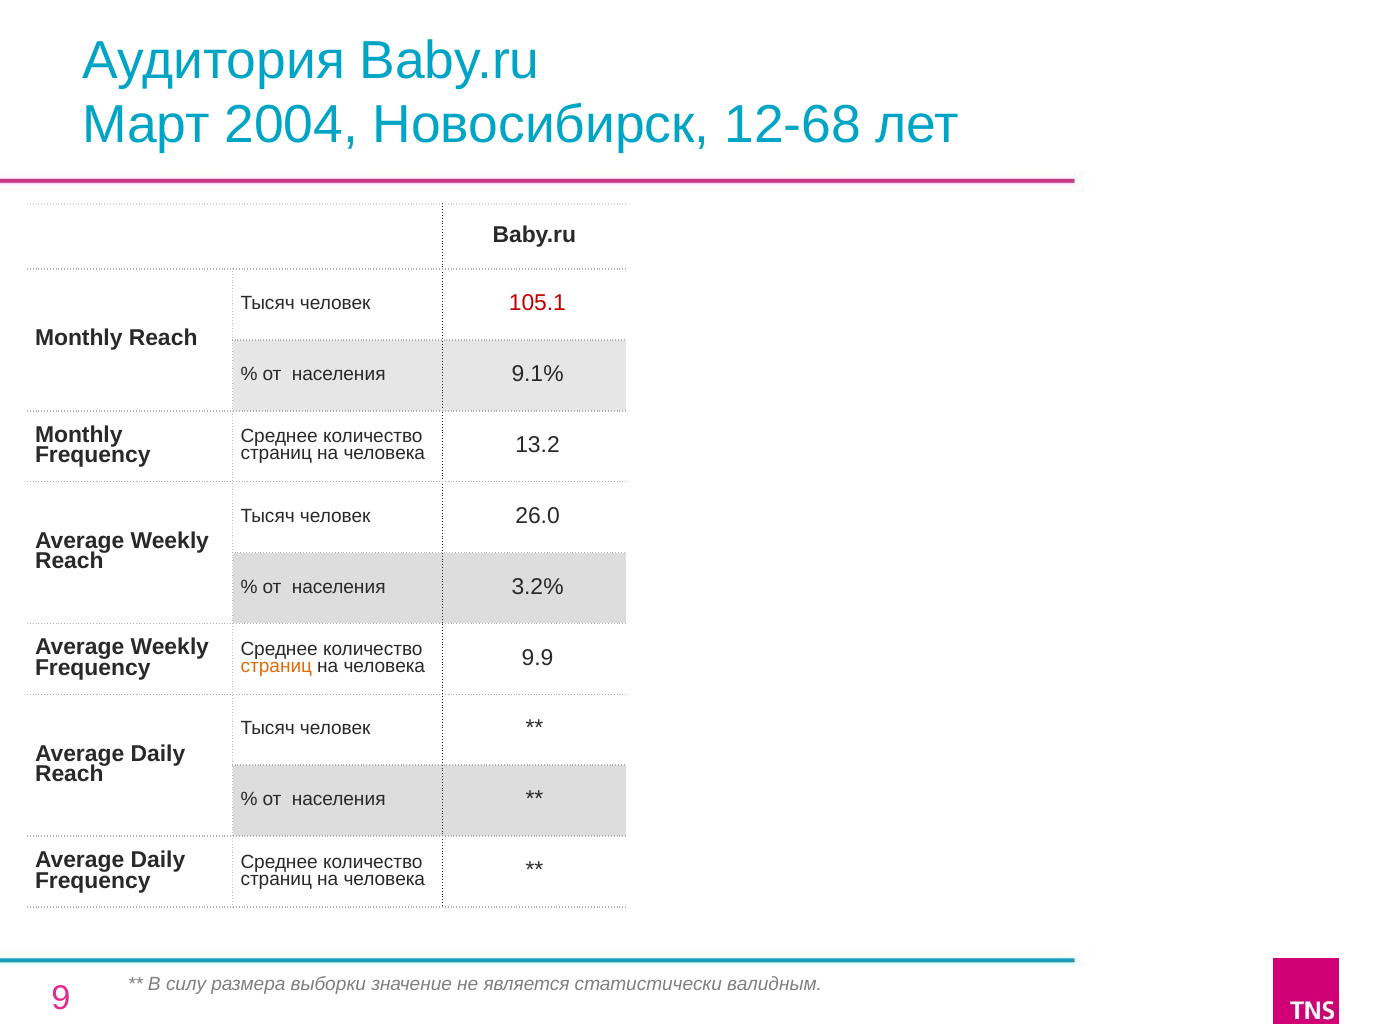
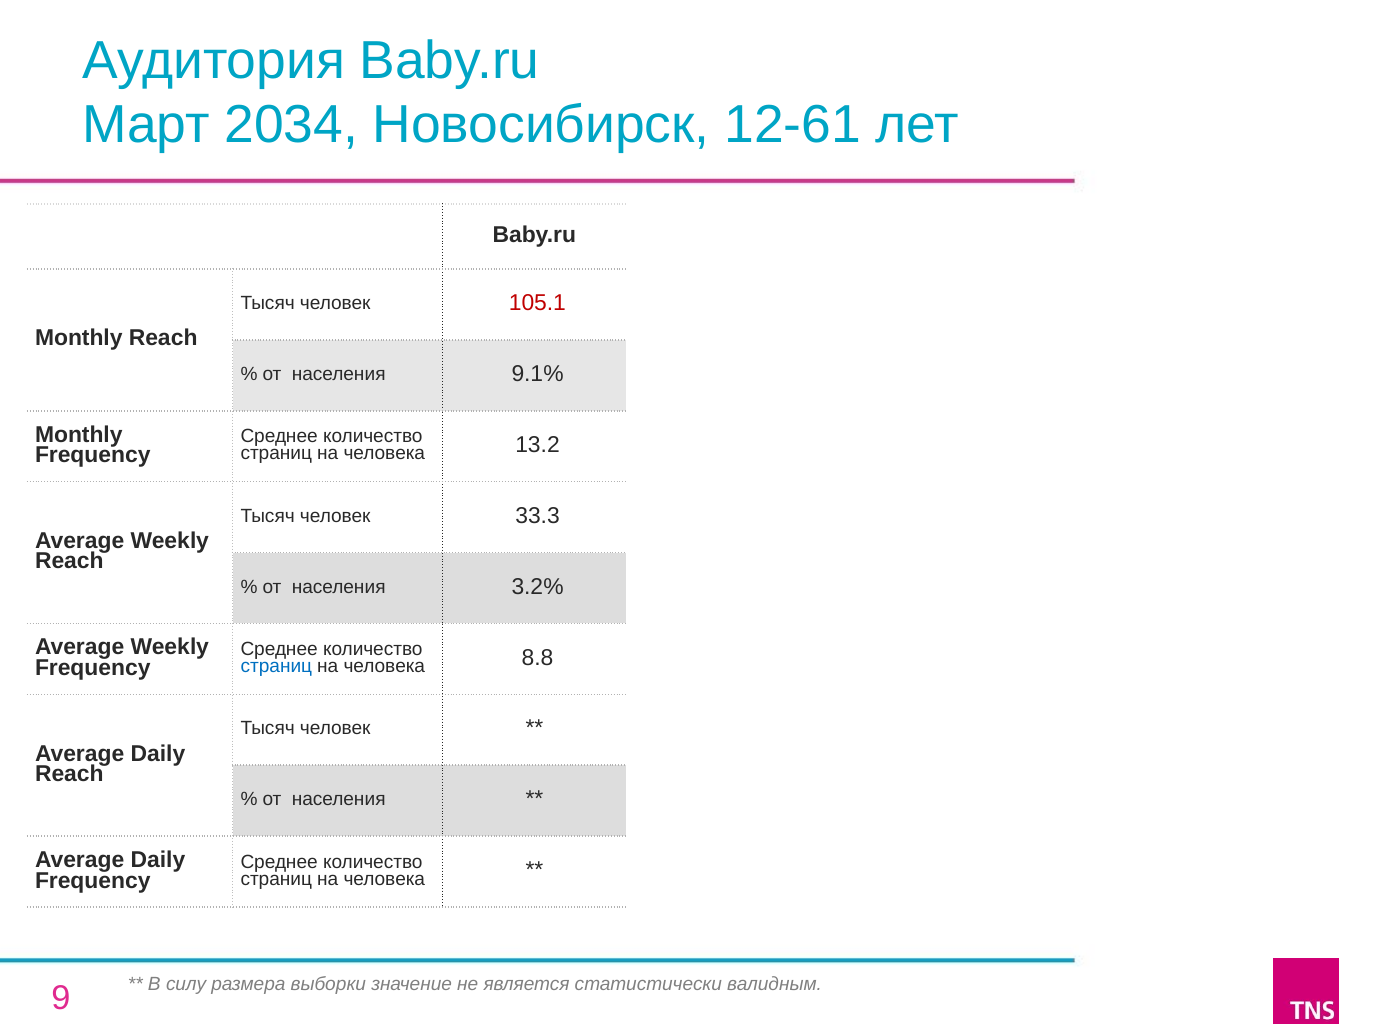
2004: 2004 -> 2034
12-68: 12-68 -> 12-61
26.0: 26.0 -> 33.3
страниц at (276, 666) colour: orange -> blue
9.9: 9.9 -> 8.8
